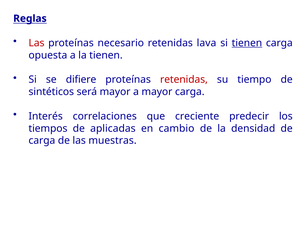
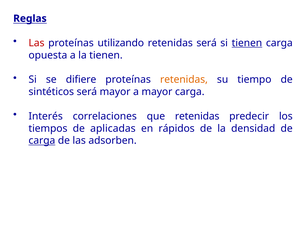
necesario: necesario -> utilizando
retenidas lava: lava -> será
retenidas at (184, 80) colour: red -> orange
que creciente: creciente -> retenidas
cambio: cambio -> rápidos
carga at (42, 141) underline: none -> present
muestras: muestras -> adsorben
